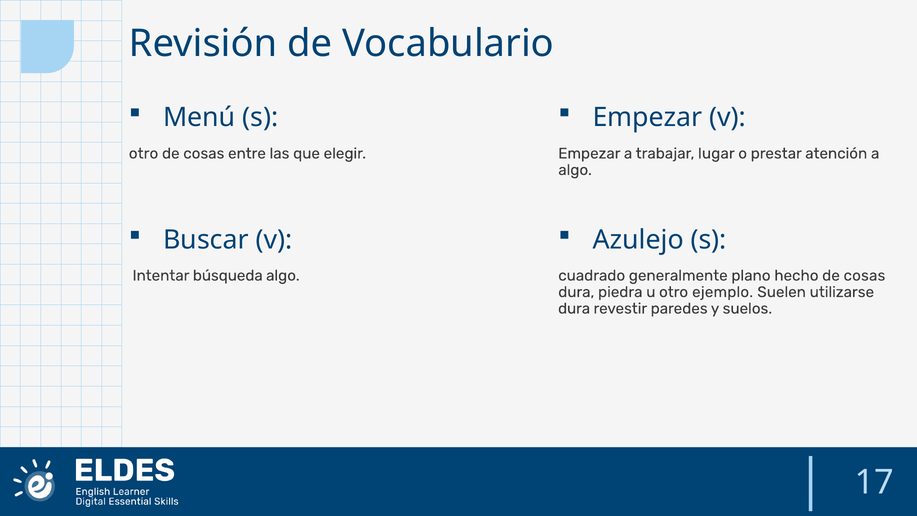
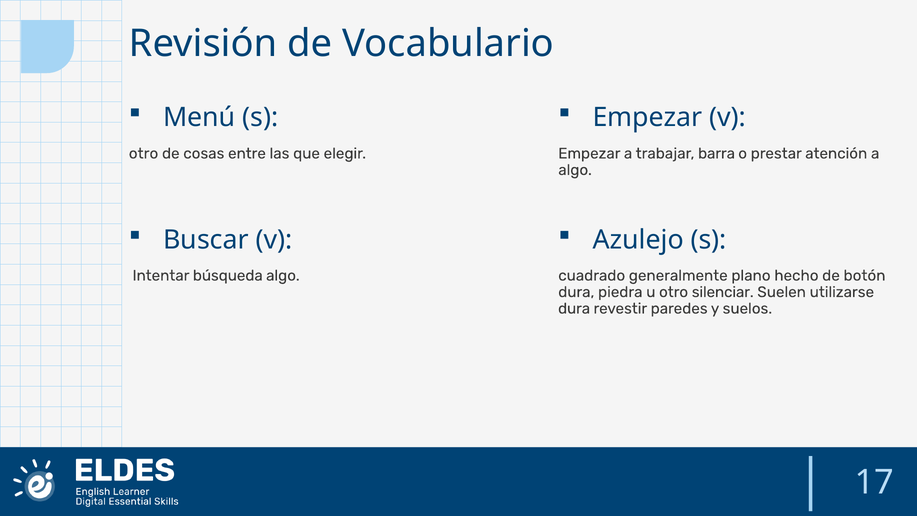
lugar: lugar -> barra
hecho de cosas: cosas -> botón
ejemplo: ejemplo -> silenciar
